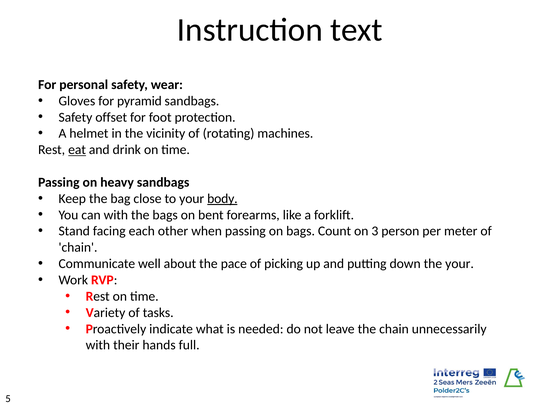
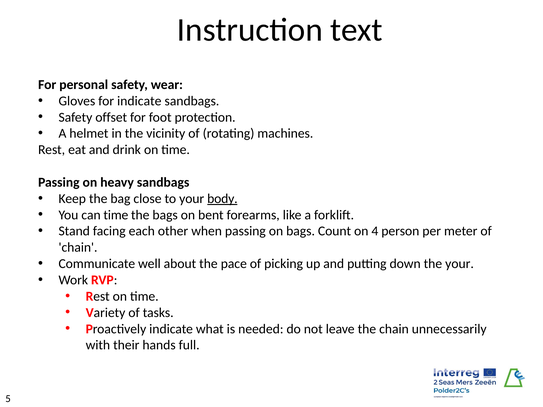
for pyramid: pyramid -> indicate
eat underline: present -> none
can with: with -> time
3: 3 -> 4
